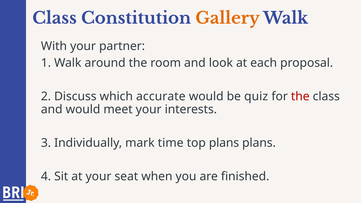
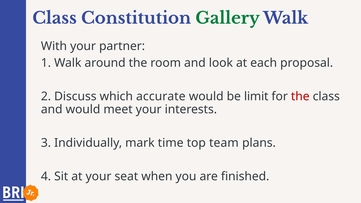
Gallery colour: orange -> green
quiz: quiz -> limit
top plans: plans -> team
